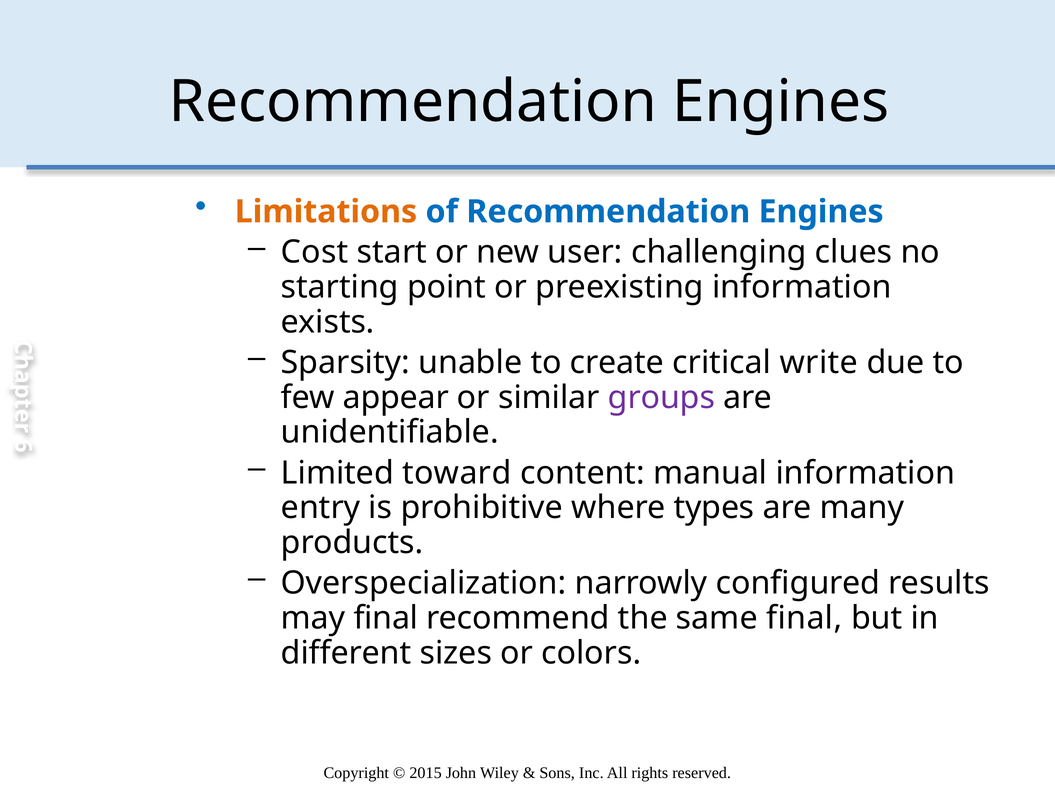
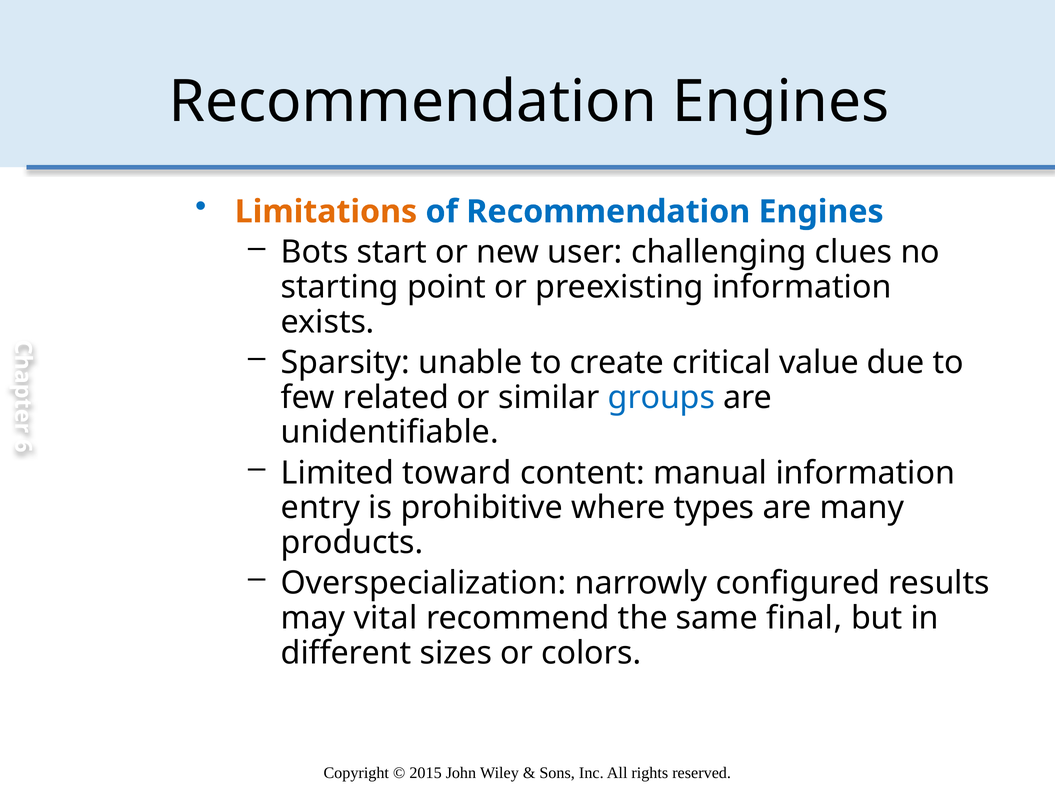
Cost: Cost -> Bots
write: write -> value
appear: appear -> related
groups colour: purple -> blue
may final: final -> vital
